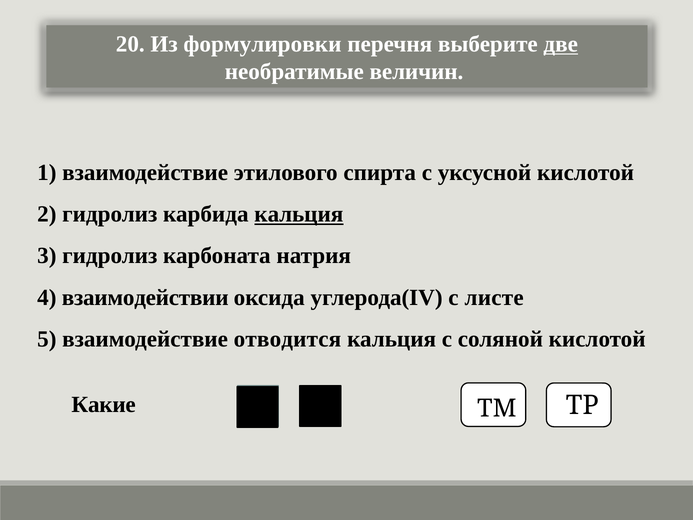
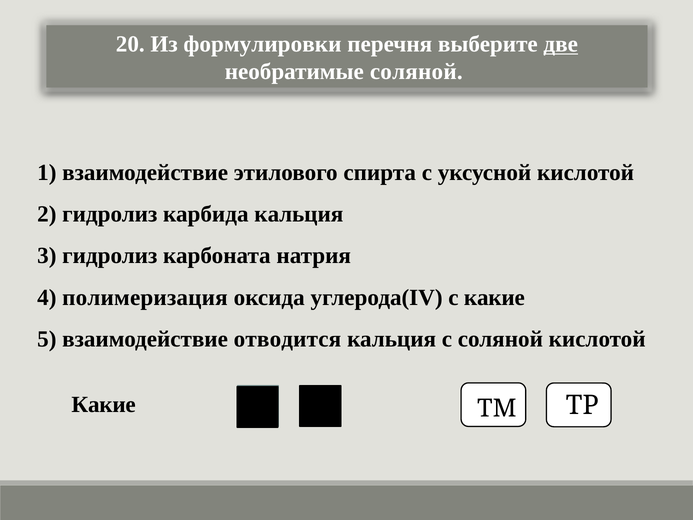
необратимые величин: величин -> соляной
кальция at (299, 214) underline: present -> none
взаимодействии: взаимодействии -> полимеризация
с листе: листе -> какие
